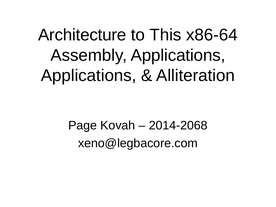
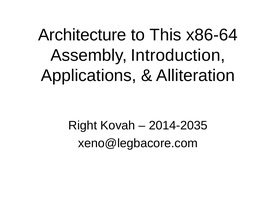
Assembly Applications: Applications -> Introduction
Page: Page -> Right
2014-2068: 2014-2068 -> 2014-2035
